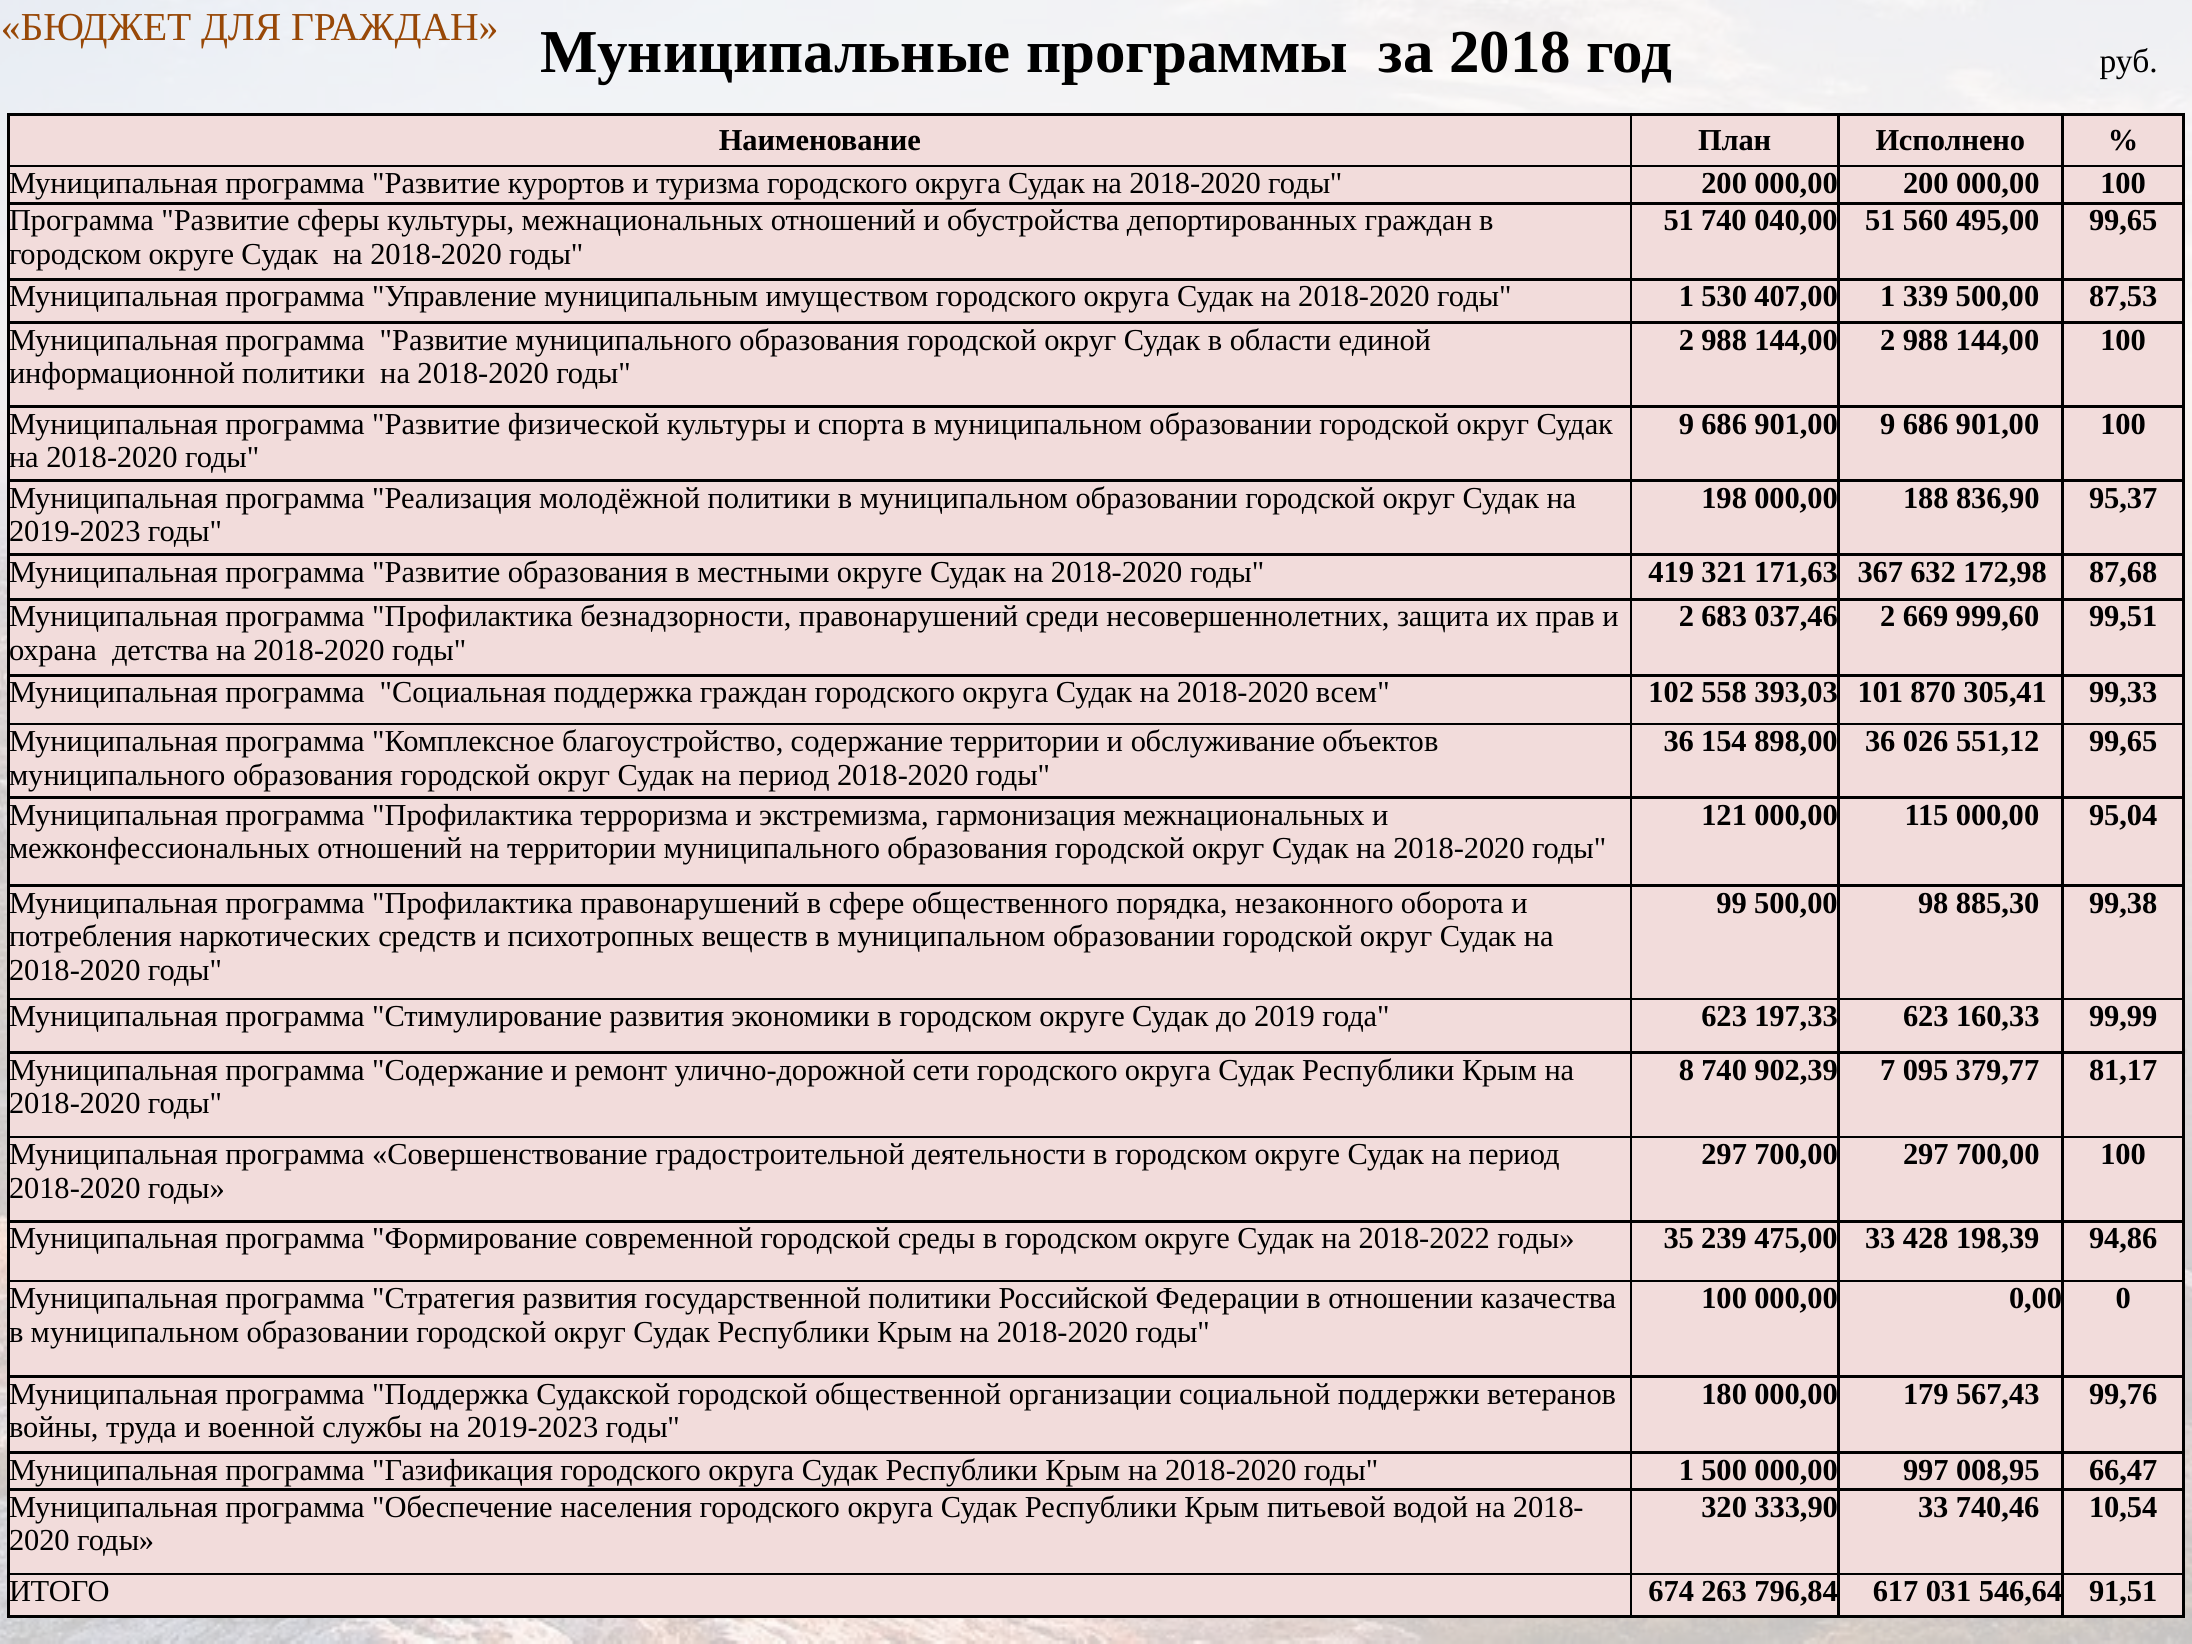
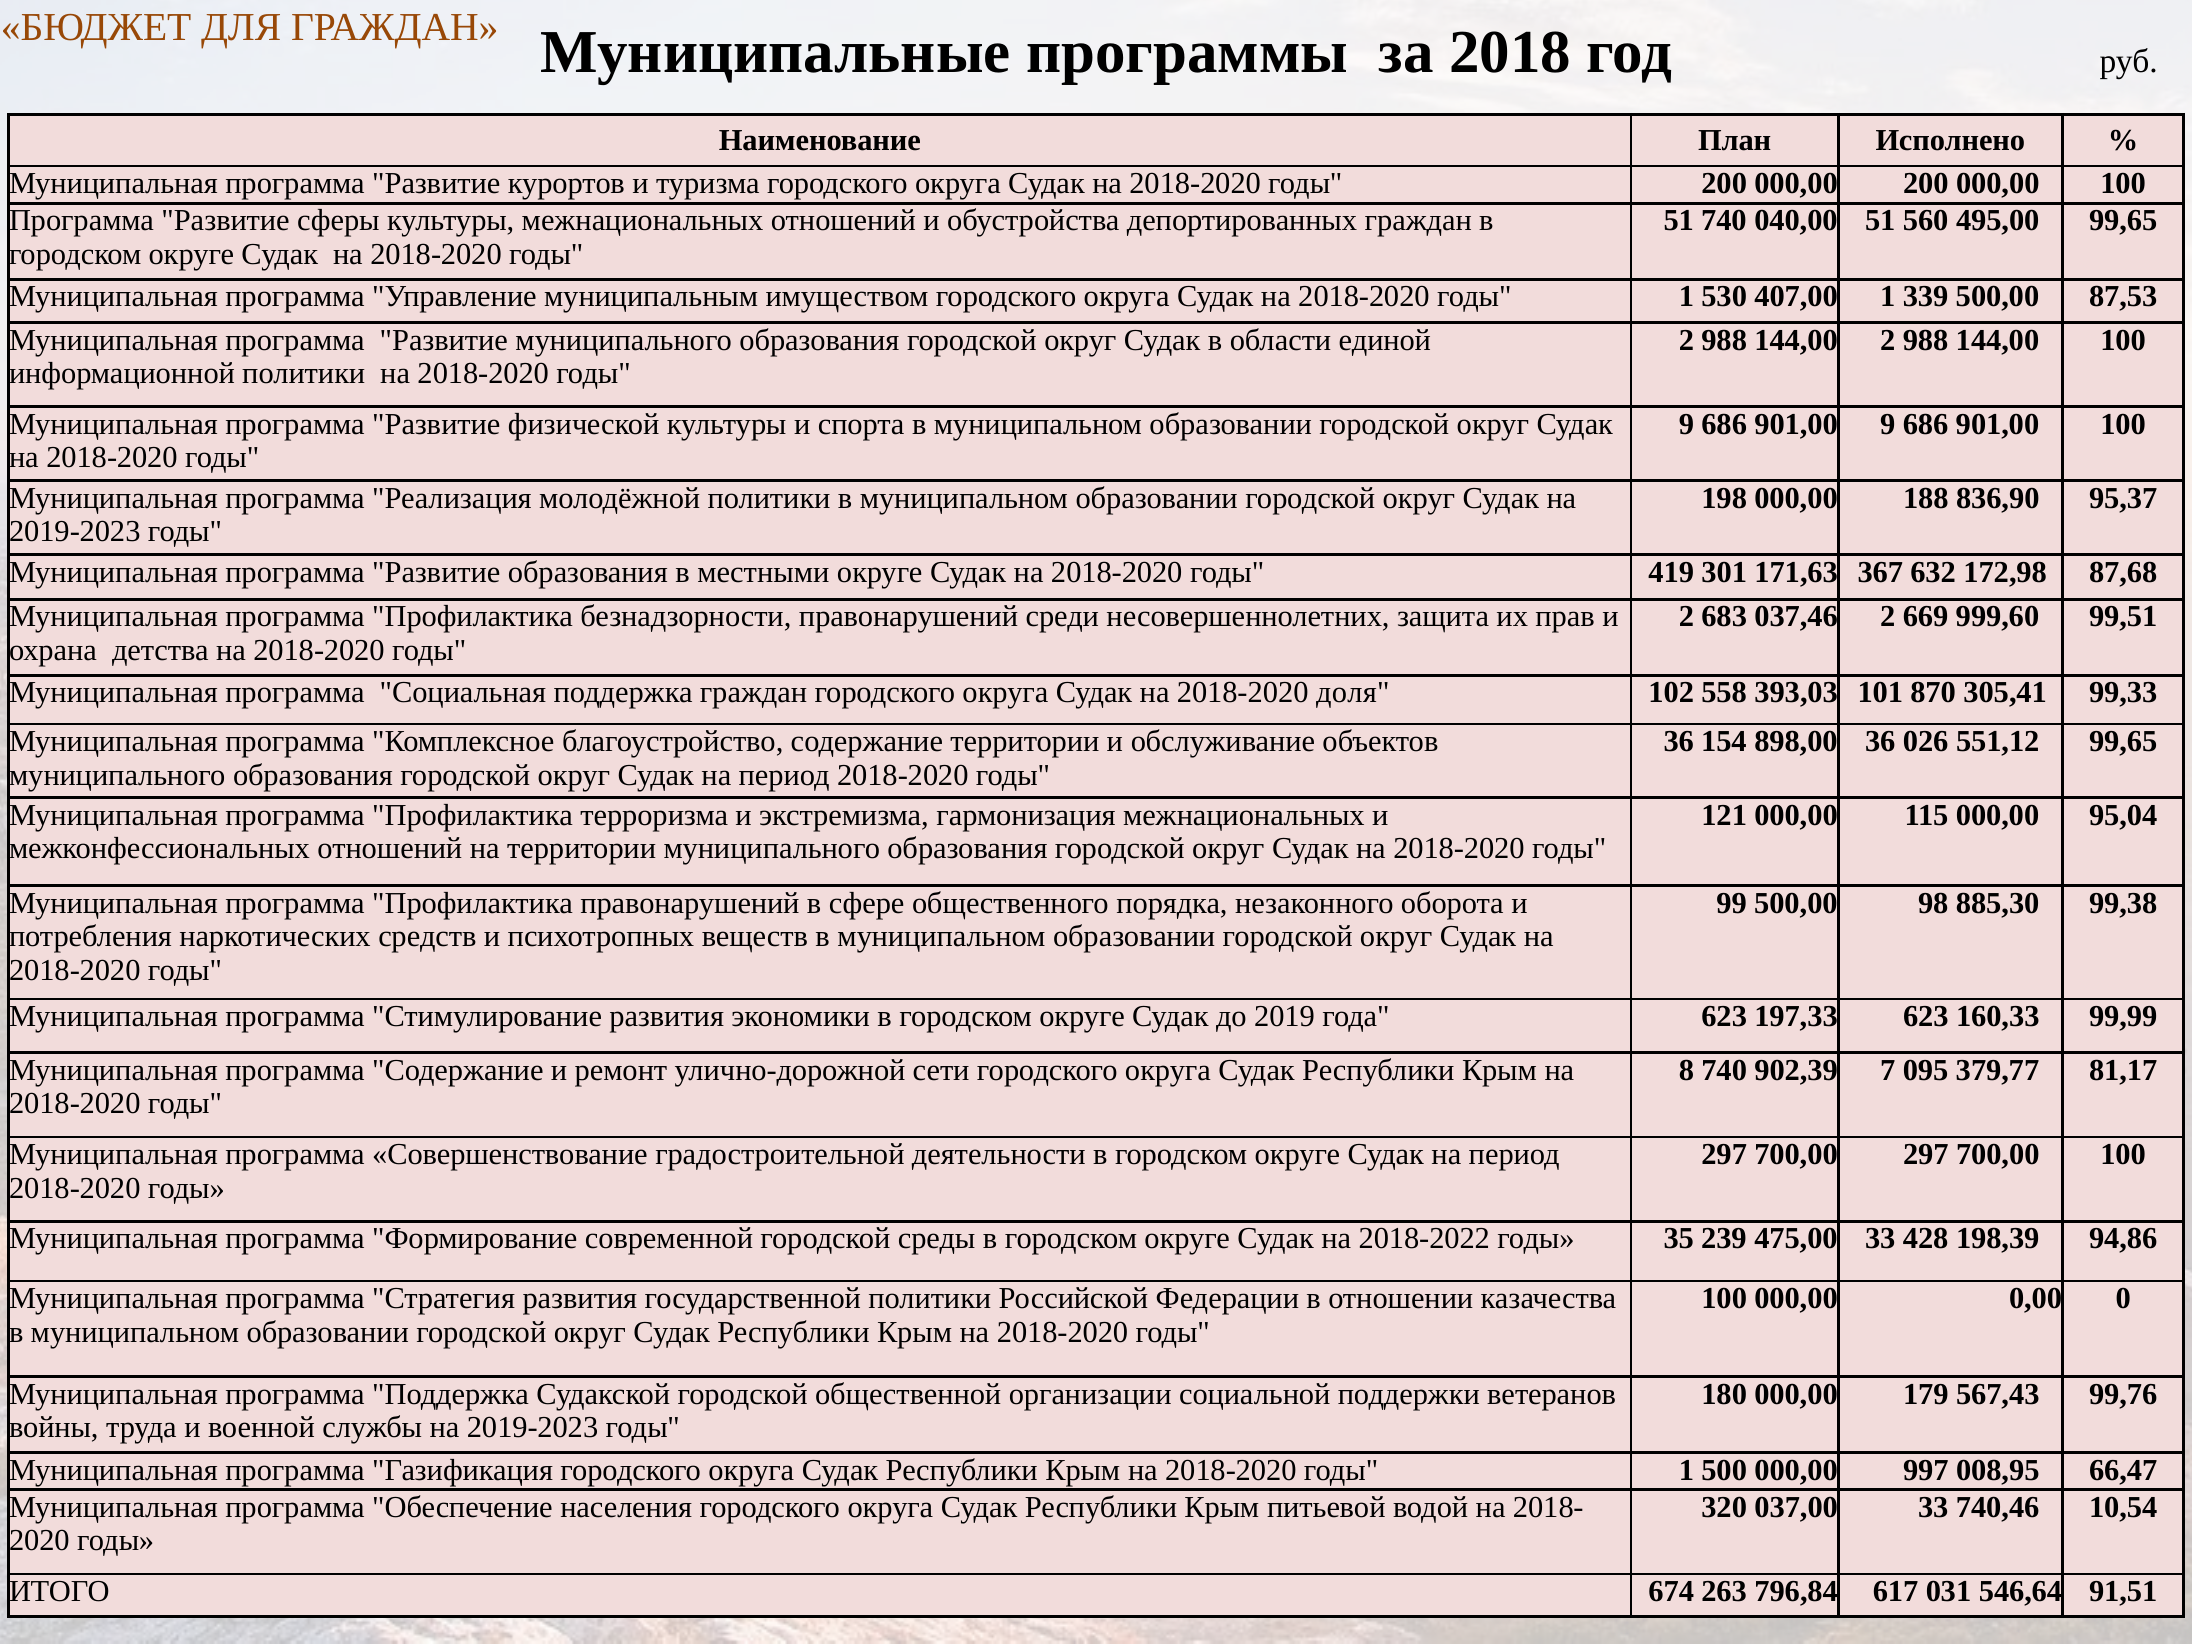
321: 321 -> 301
всем: всем -> доля
333,90: 333,90 -> 037,00
